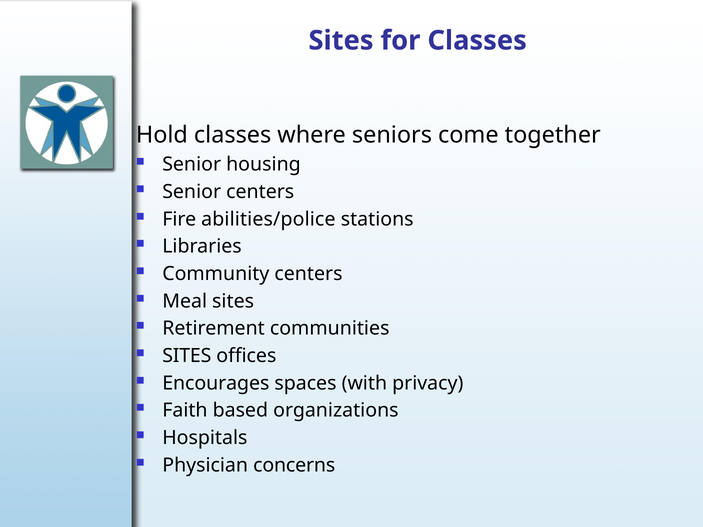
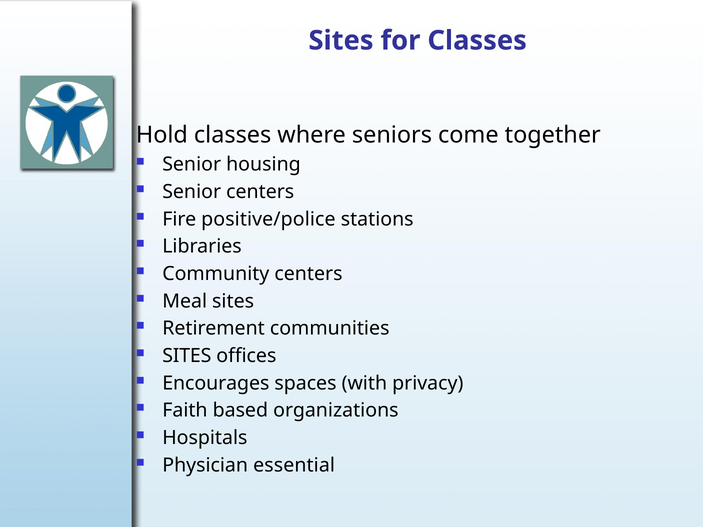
abilities/police: abilities/police -> positive/police
concerns: concerns -> essential
